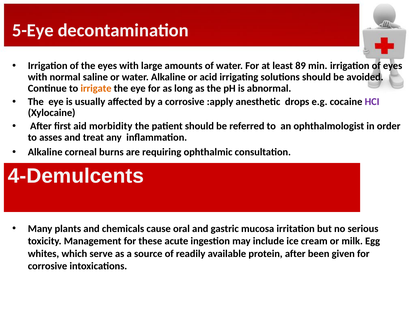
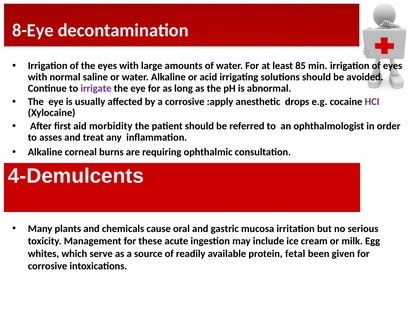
5-Eye: 5-Eye -> 8-Eye
89: 89 -> 85
irrigate colour: orange -> purple
protein after: after -> fetal
